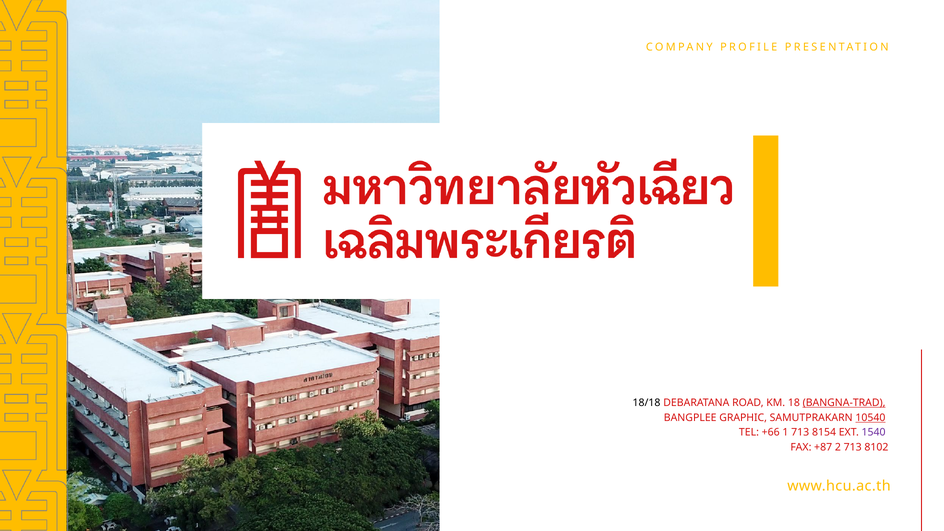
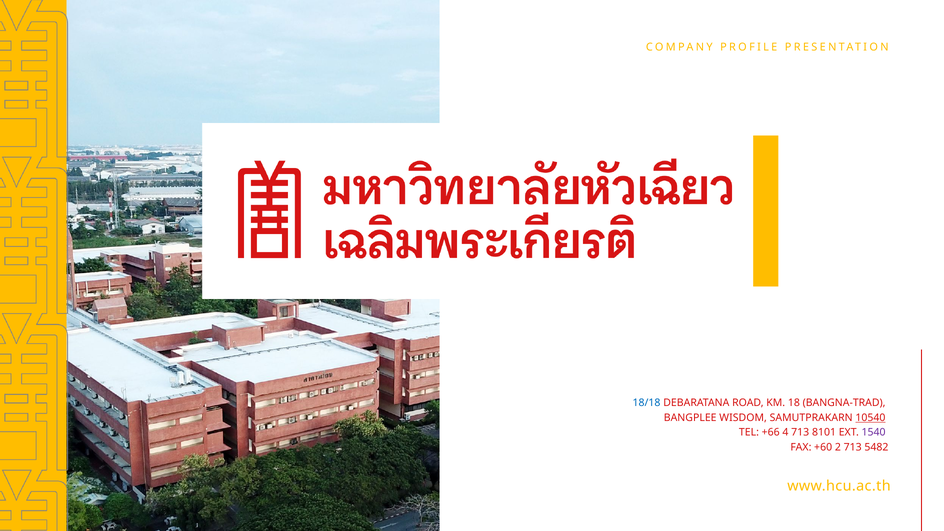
18/18 colour: black -> blue
BANGNA-TRAD underline: present -> none
GRAPHIC: GRAPHIC -> WISDOM
1: 1 -> 4
8154: 8154 -> 8101
+87: +87 -> +60
8102: 8102 -> 5482
